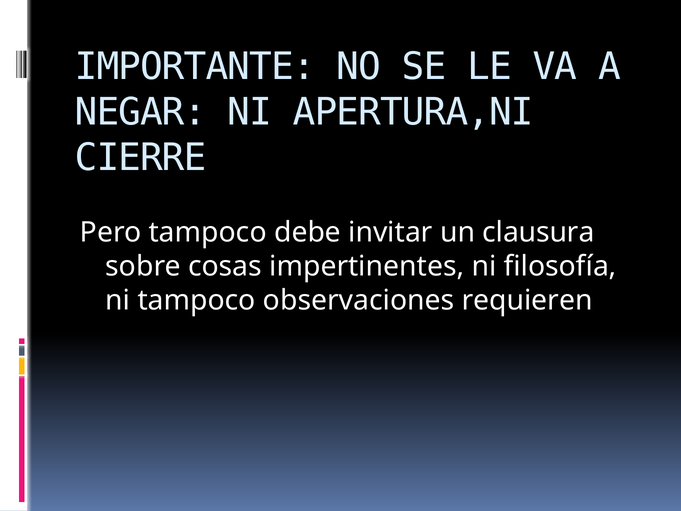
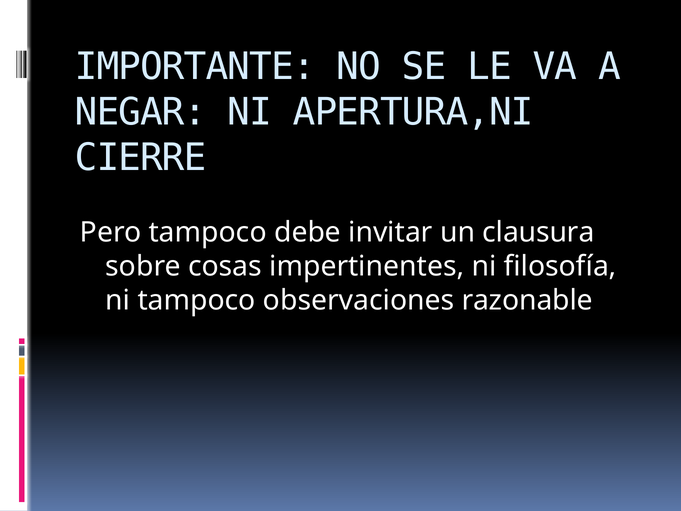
requieren: requieren -> razonable
